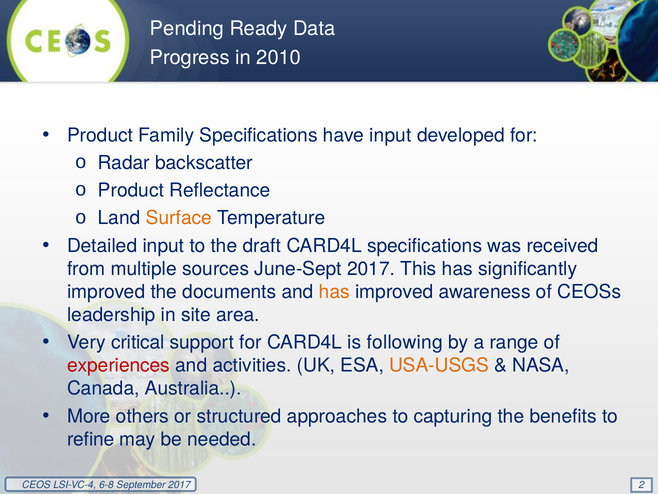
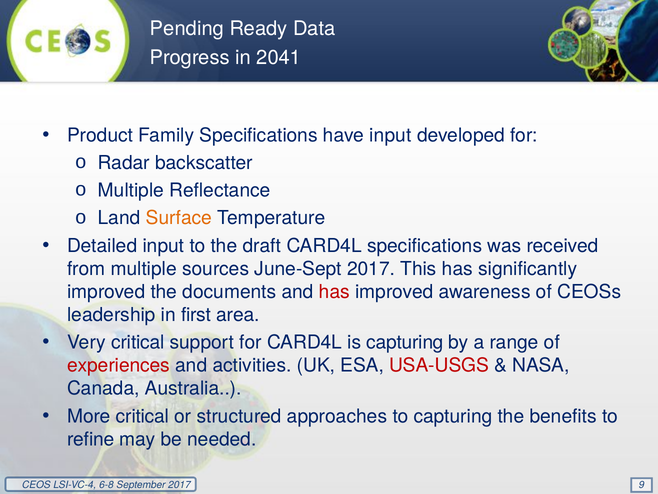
2010: 2010 -> 2041
Product at (131, 190): Product -> Multiple
has at (334, 292) colour: orange -> red
site: site -> first
is following: following -> capturing
USA-USGS colour: orange -> red
More others: others -> critical
2: 2 -> 9
